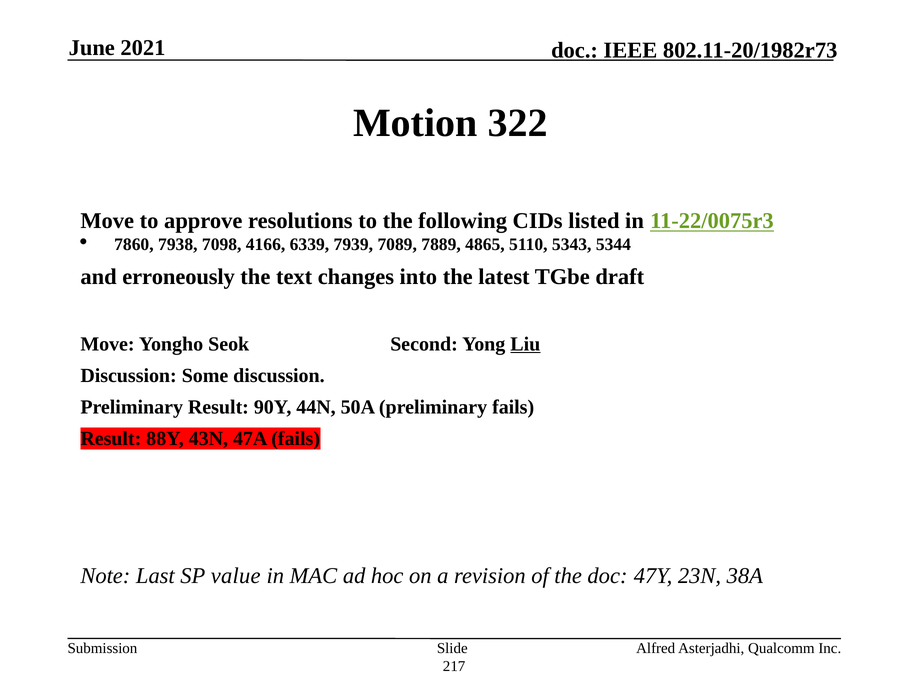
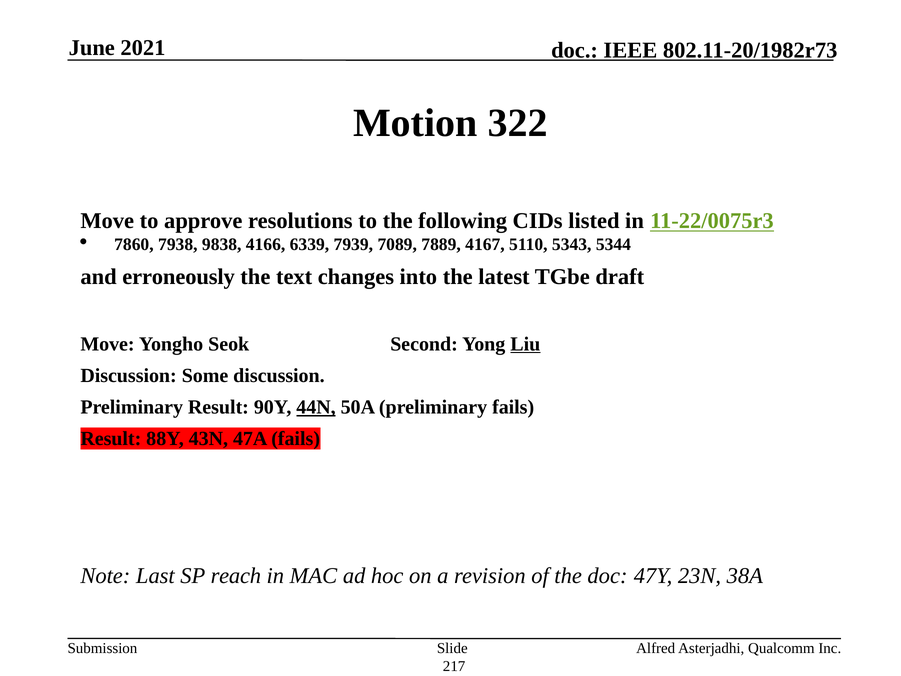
7098: 7098 -> 9838
4865: 4865 -> 4167
44N underline: none -> present
value: value -> reach
